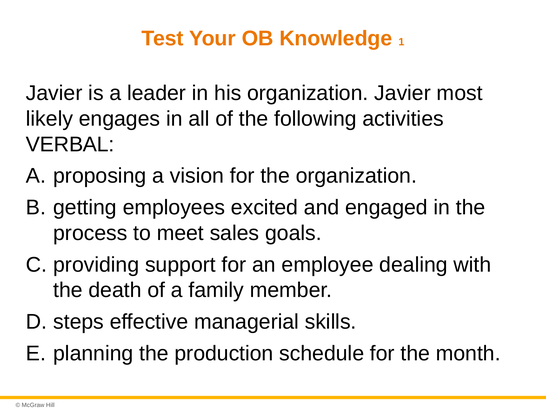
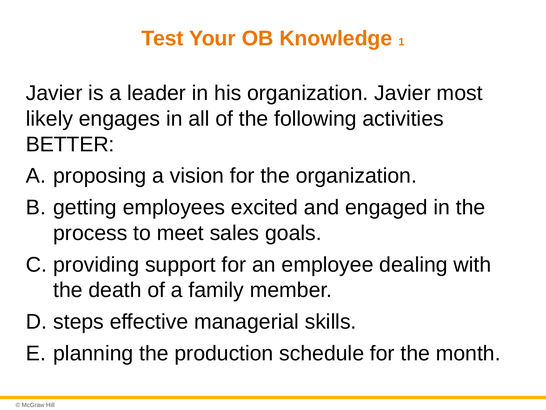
VERBAL: VERBAL -> BETTER
